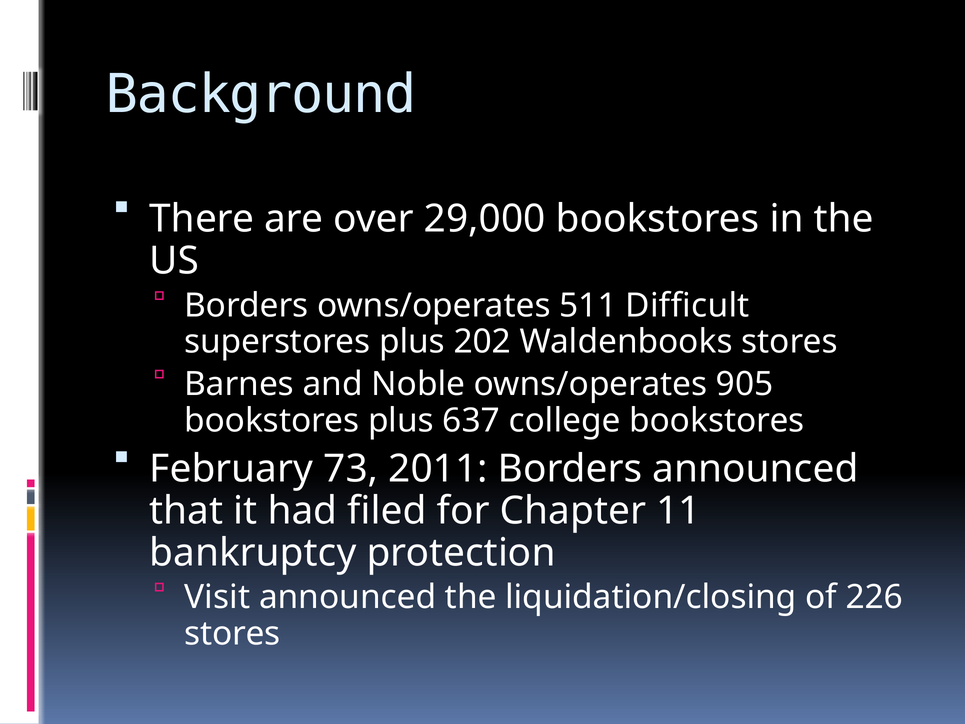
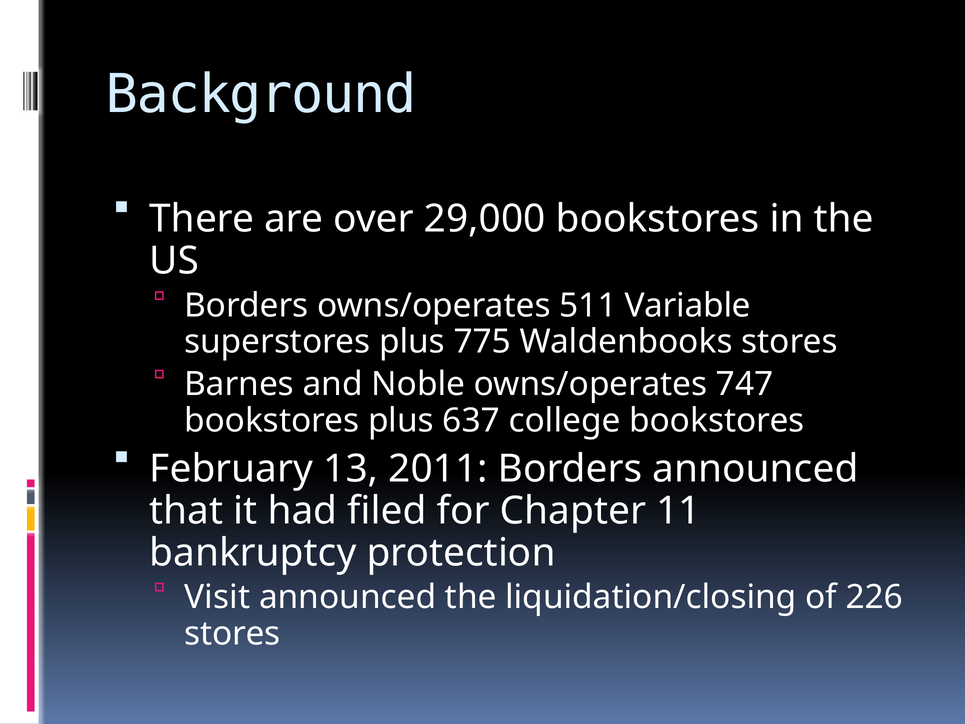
Difficult: Difficult -> Variable
202: 202 -> 775
905: 905 -> 747
73: 73 -> 13
